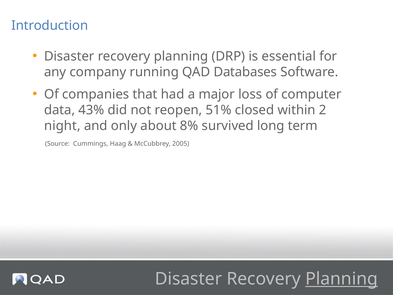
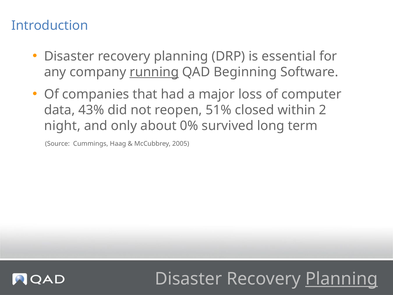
running underline: none -> present
Databases: Databases -> Beginning
8%: 8% -> 0%
